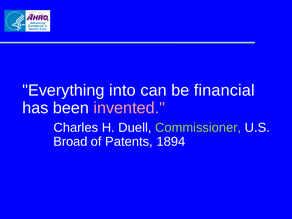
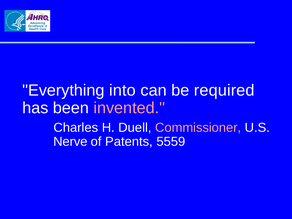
financial: financial -> required
Commissioner colour: light green -> pink
Broad: Broad -> Nerve
1894: 1894 -> 5559
